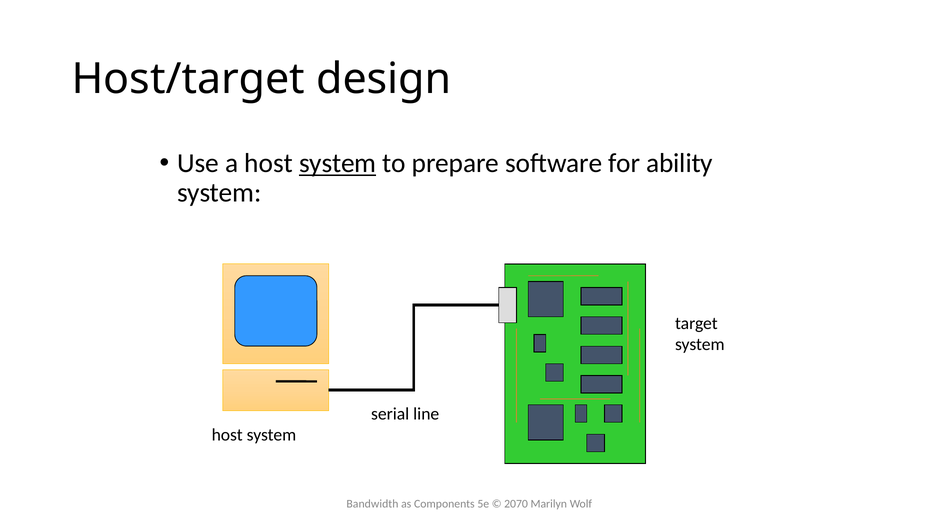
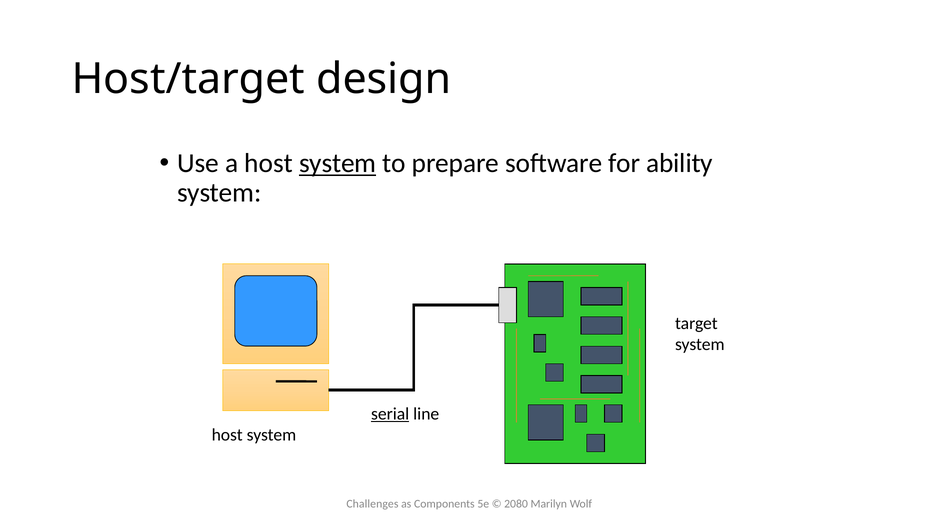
serial underline: none -> present
Bandwidth: Bandwidth -> Challenges
2070: 2070 -> 2080
